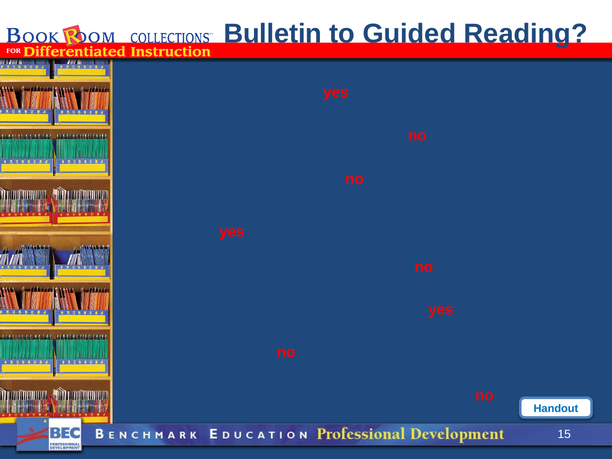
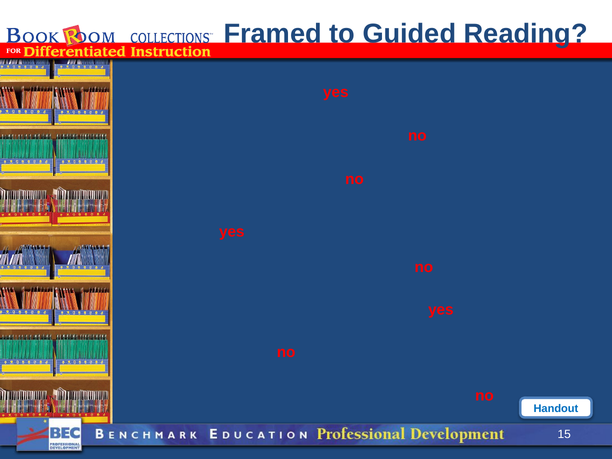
Bulletin: Bulletin -> Framed
